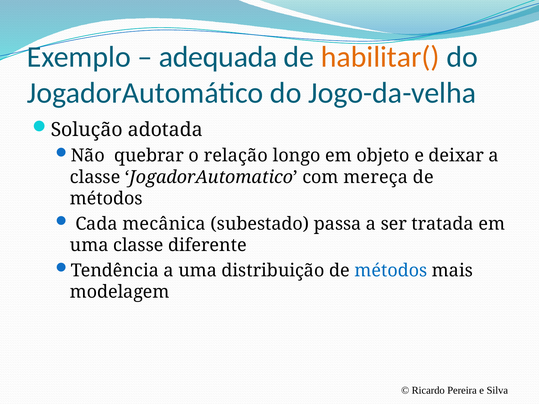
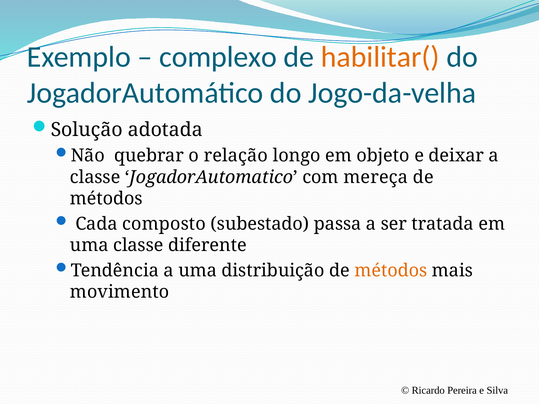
adequada: adequada -> complexo
mecânica: mecânica -> composto
métodos at (391, 271) colour: blue -> orange
modelagem: modelagem -> movimento
